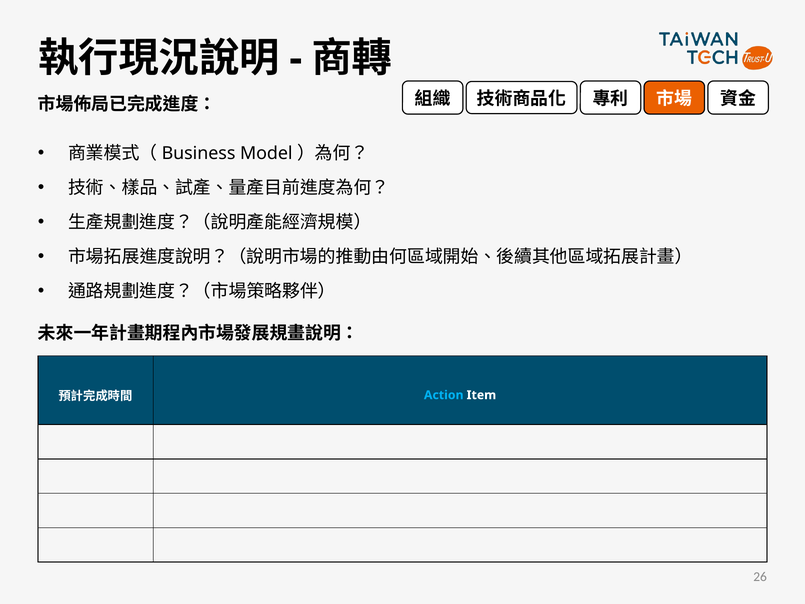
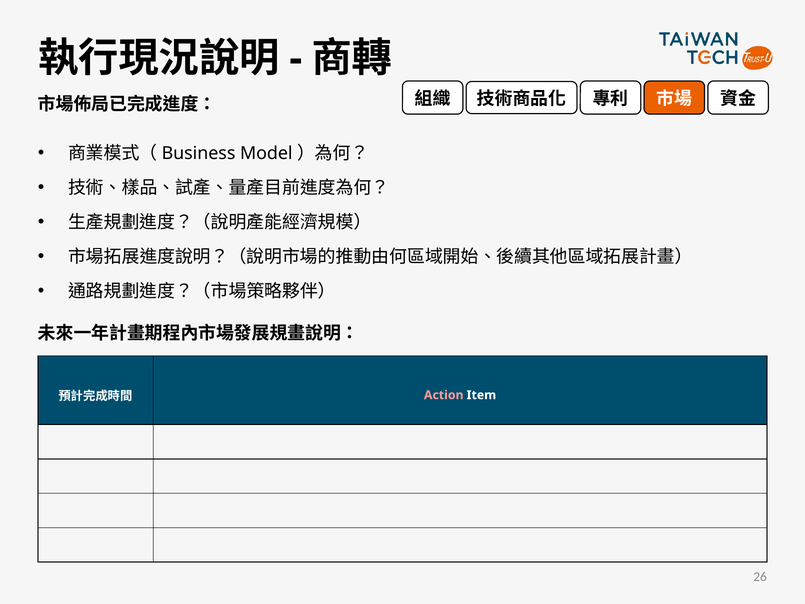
Action colour: light blue -> pink
